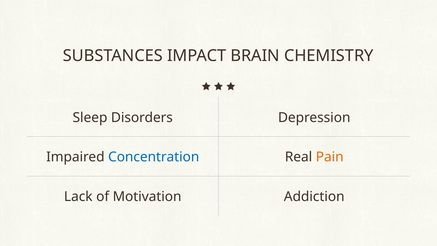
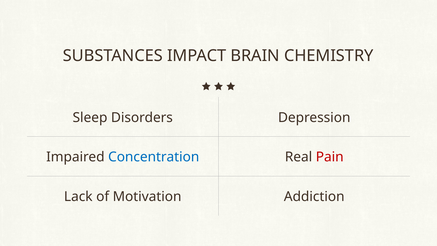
Pain colour: orange -> red
